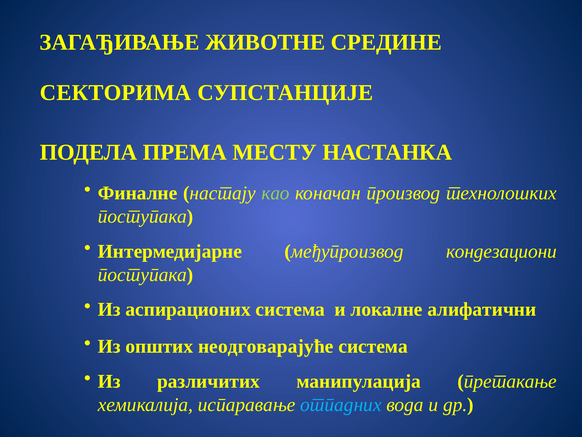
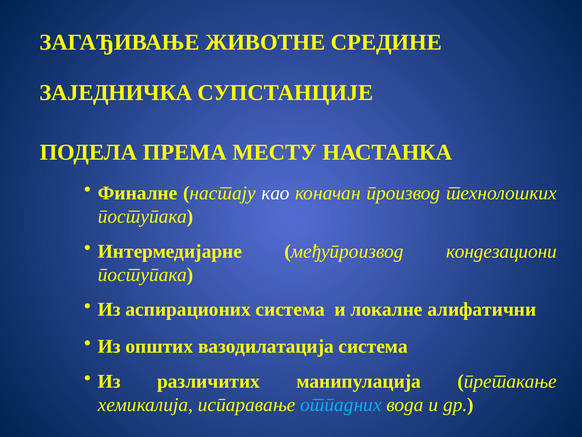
СЕКТОРИМА: СЕКТОРИМА -> ЗАЈЕДНИЧКА
као colour: light green -> white
неодговарајуће: неодговарајуће -> вазодилатација
